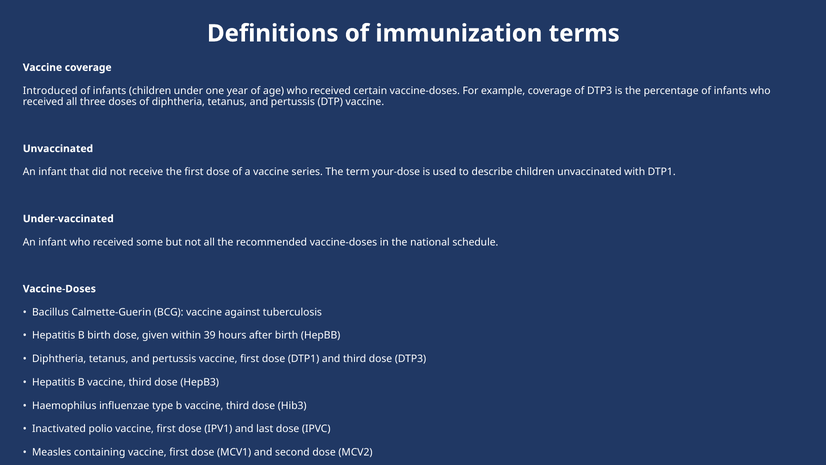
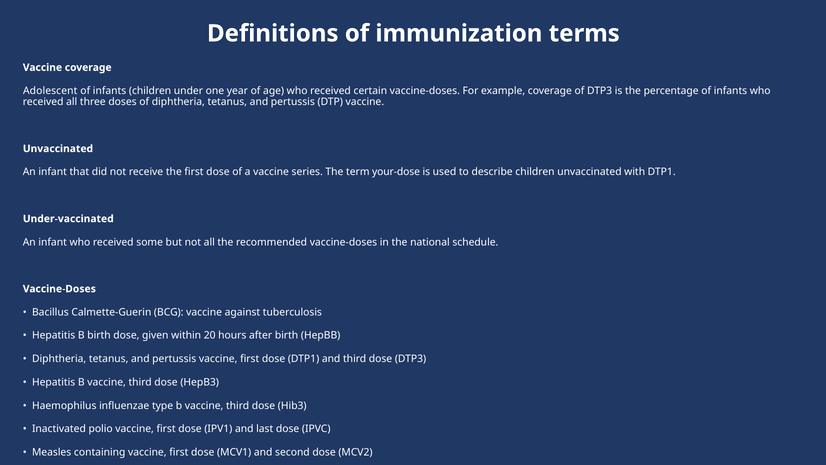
Introduced: Introduced -> Adolescent
39: 39 -> 20
